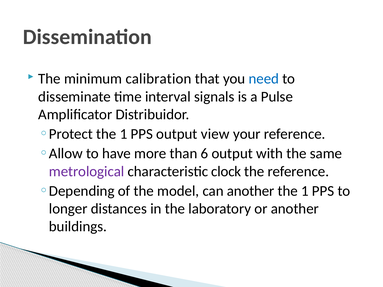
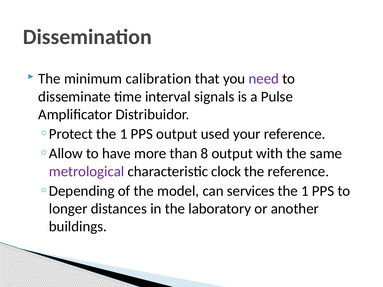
need colour: blue -> purple
view: view -> used
6: 6 -> 8
can another: another -> services
